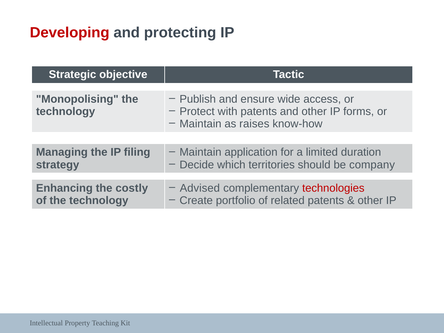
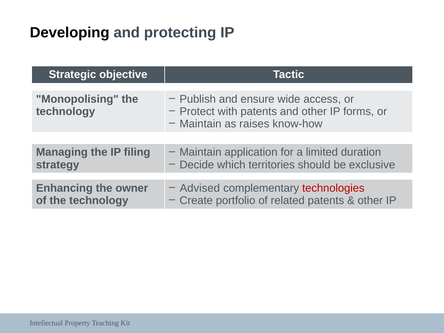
Developing colour: red -> black
company: company -> exclusive
costly: costly -> owner
